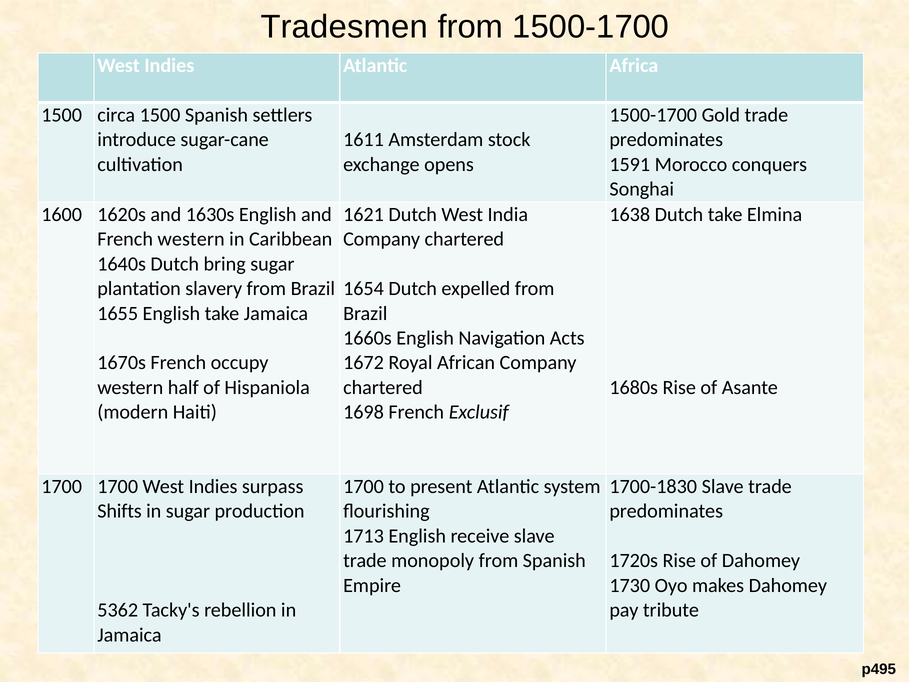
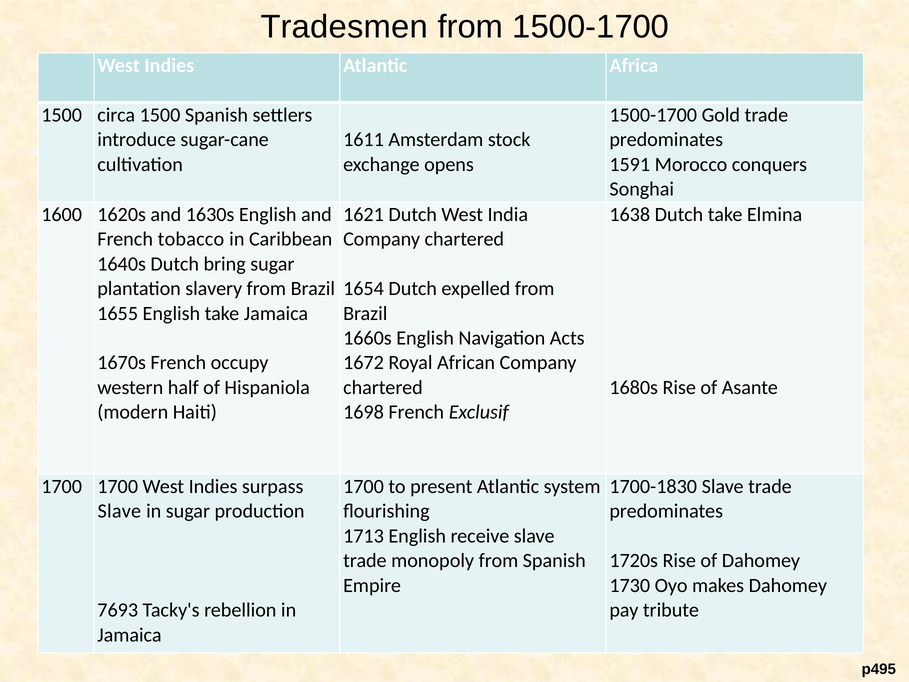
French western: western -> tobacco
Shifts at (120, 511): Shifts -> Slave
5362: 5362 -> 7693
